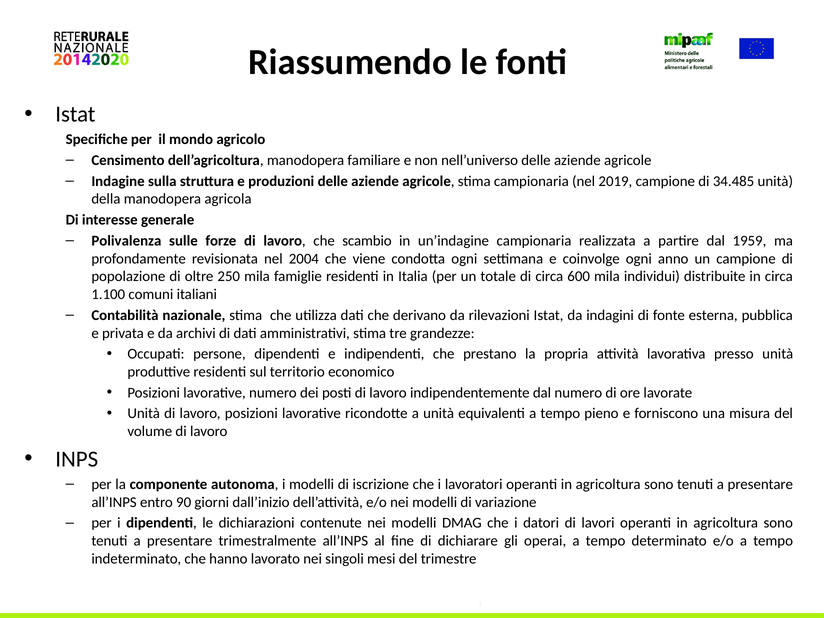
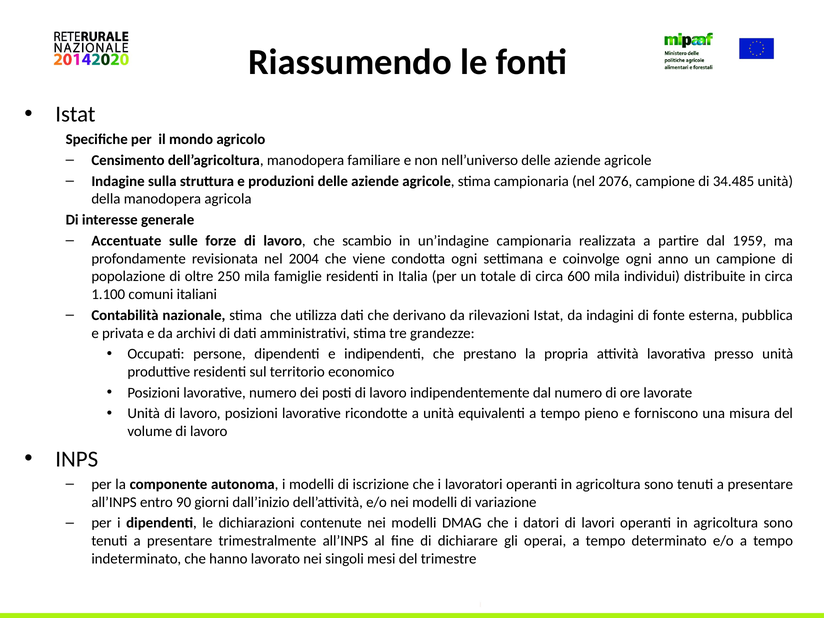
2019: 2019 -> 2076
Polivalenza: Polivalenza -> Accentuate
